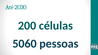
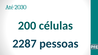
5060: 5060 -> 2287
